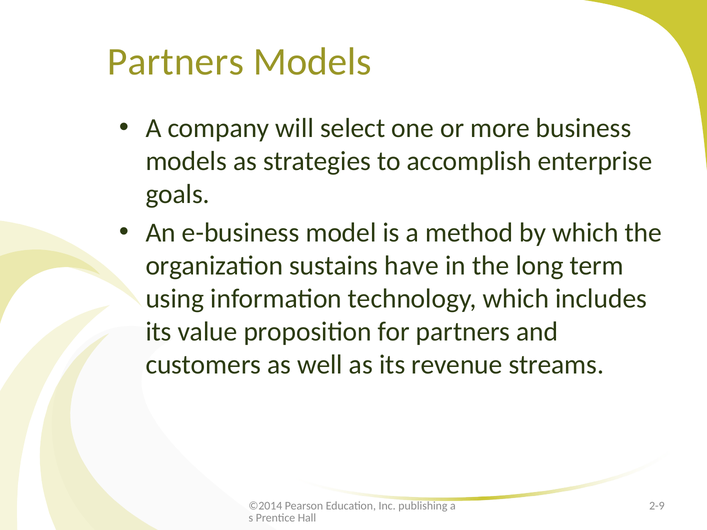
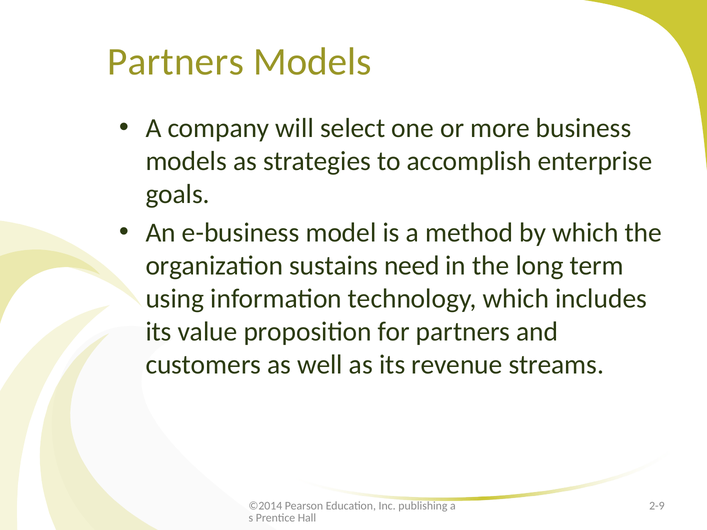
have: have -> need
